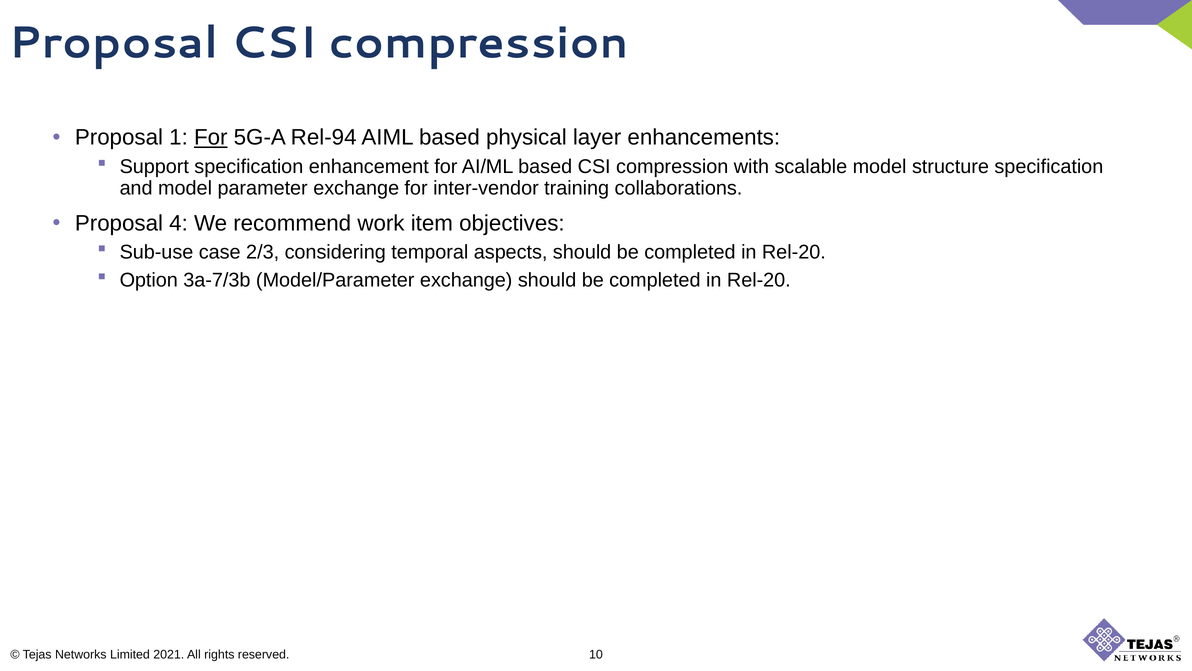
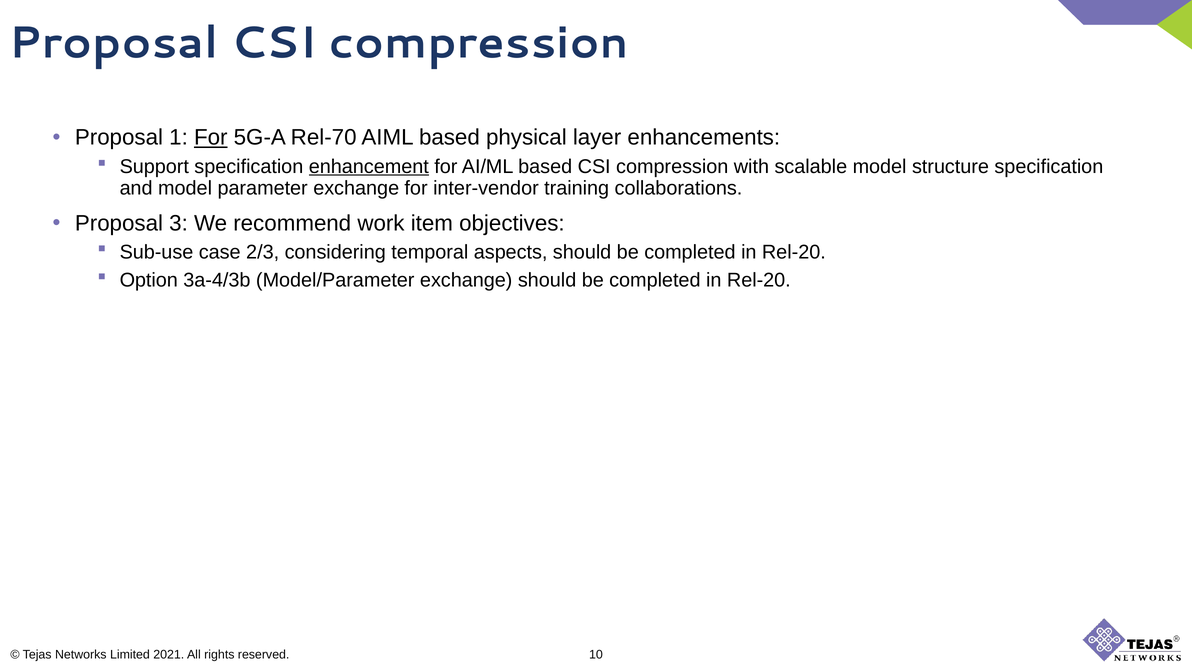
Rel-94: Rel-94 -> Rel-70
enhancement underline: none -> present
4: 4 -> 3
3a-7/3b: 3a-7/3b -> 3a-4/3b
